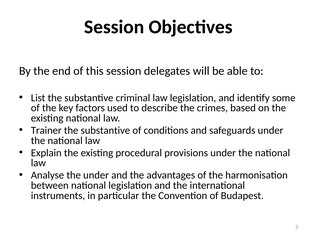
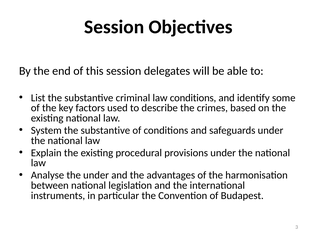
law legislation: legislation -> conditions
Trainer: Trainer -> System
